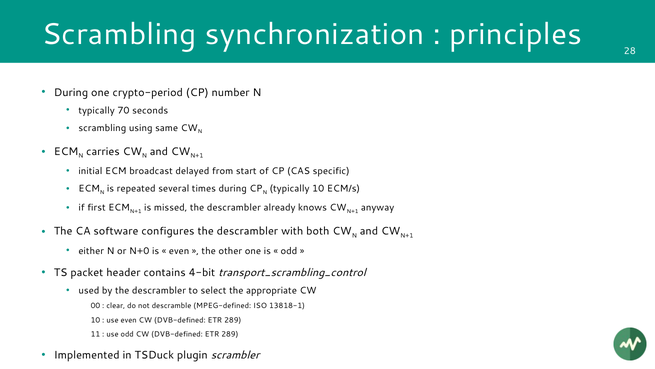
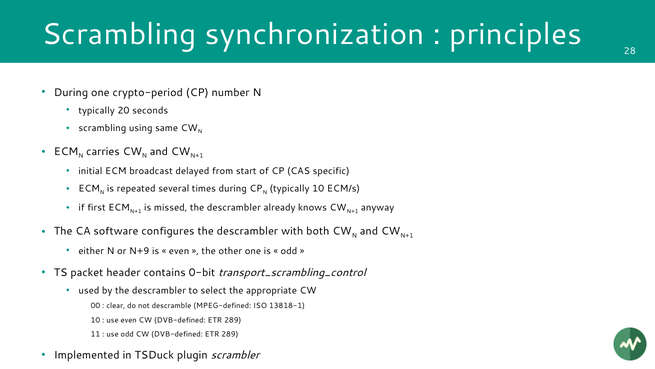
70: 70 -> 20
N+0: N+0 -> N+9
4-bit: 4-bit -> 0-bit
